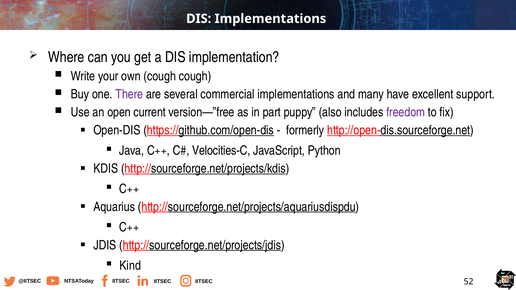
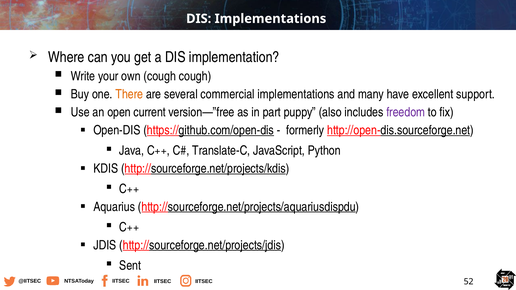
There colour: purple -> orange
Velocities-C: Velocities-C -> Translate-C
Kind: Kind -> Sent
